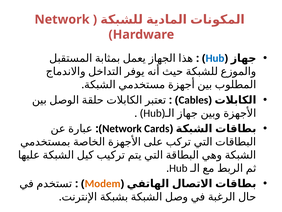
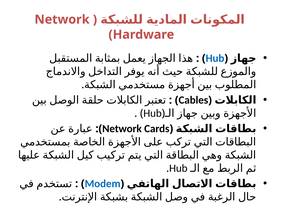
Modem colour: orange -> blue
